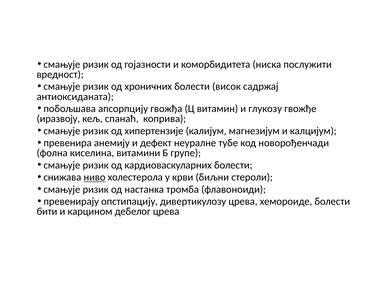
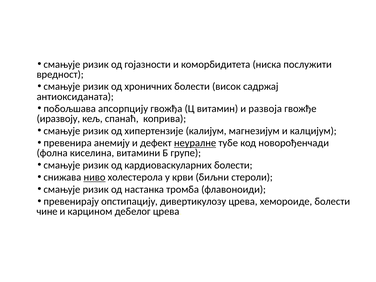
глукозу: глукозу -> развоја
неуралне underline: none -> present
бити: бити -> чине
